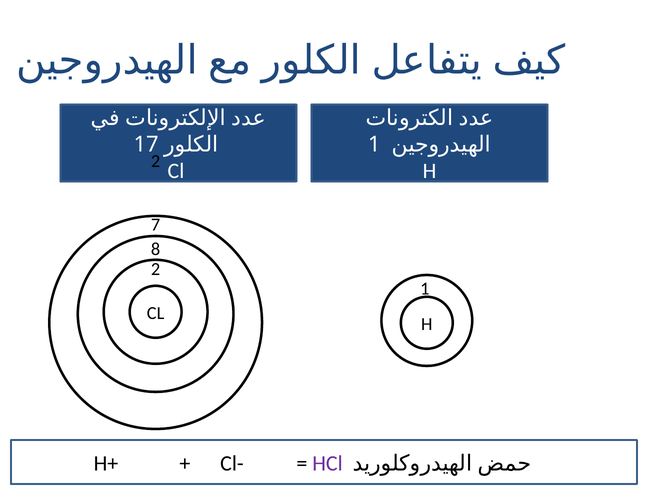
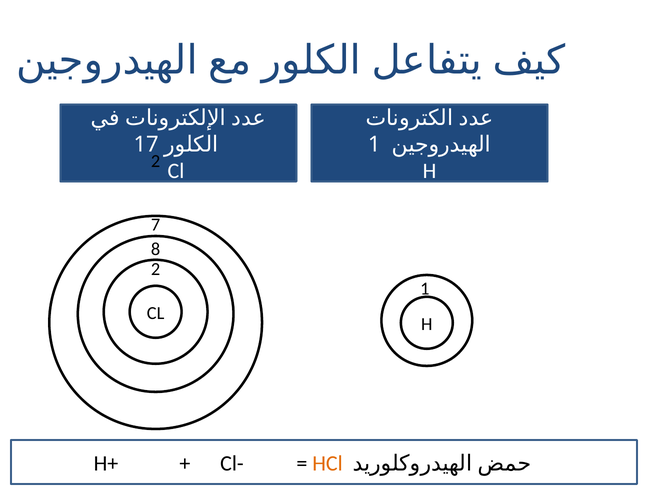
HCl colour: purple -> orange
